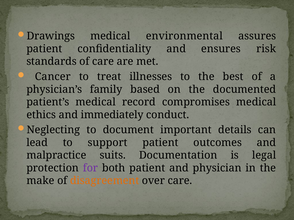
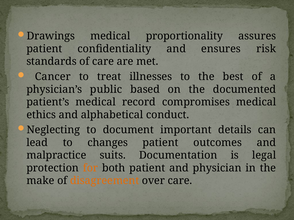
environmental: environmental -> proportionality
family: family -> public
immediately: immediately -> alphabetical
support: support -> changes
for colour: purple -> orange
